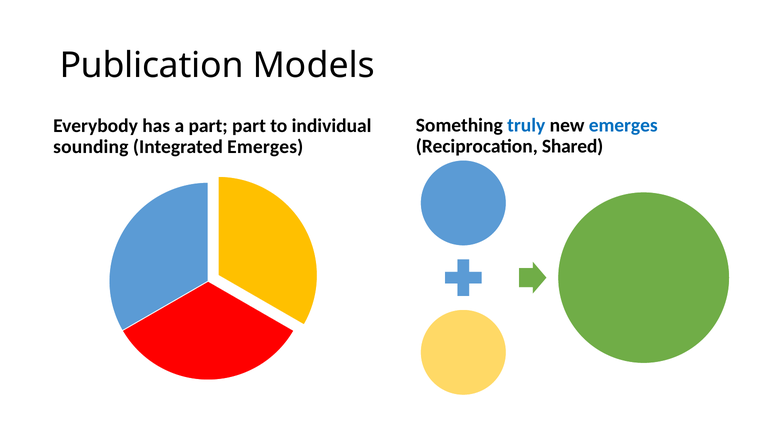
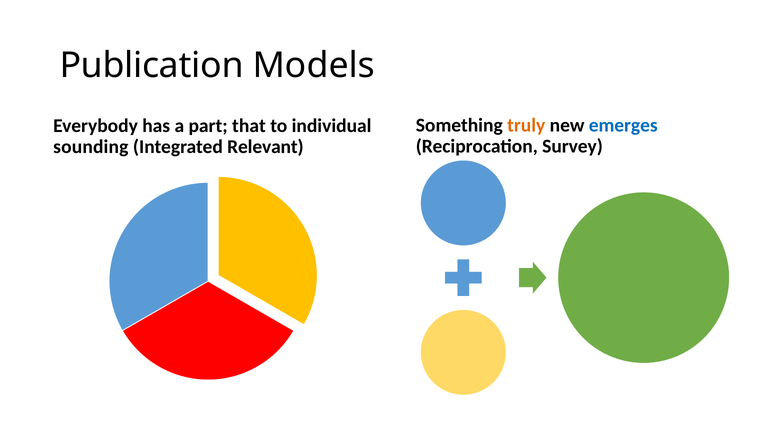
truly colour: blue -> orange
part part: part -> that
Shared: Shared -> Survey
Integrated Emerges: Emerges -> Relevant
